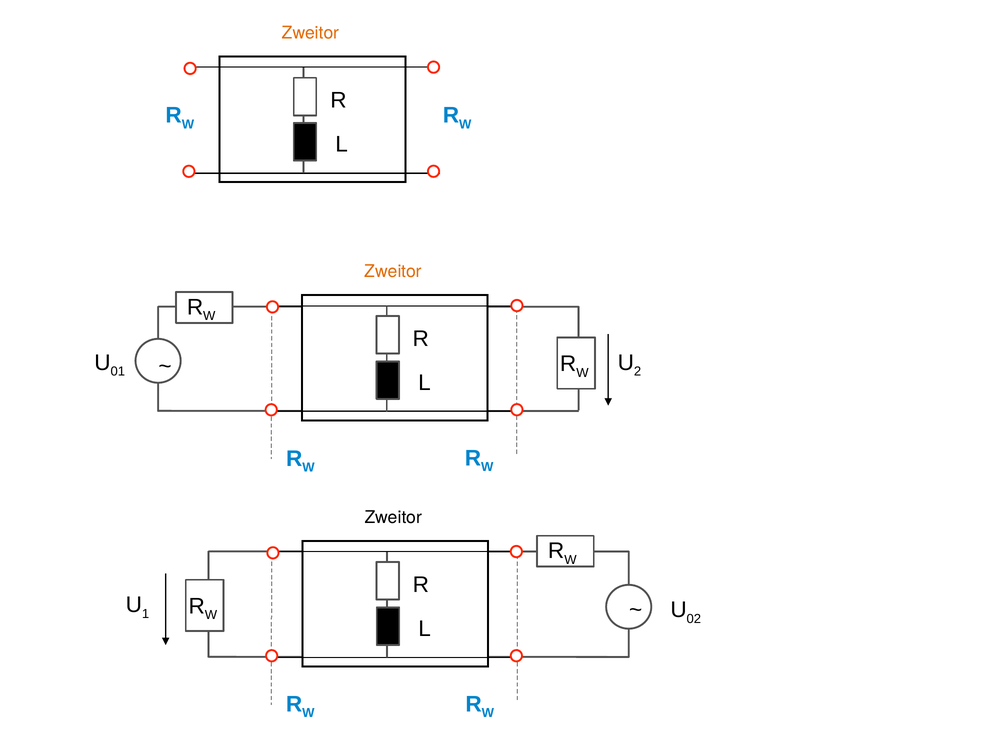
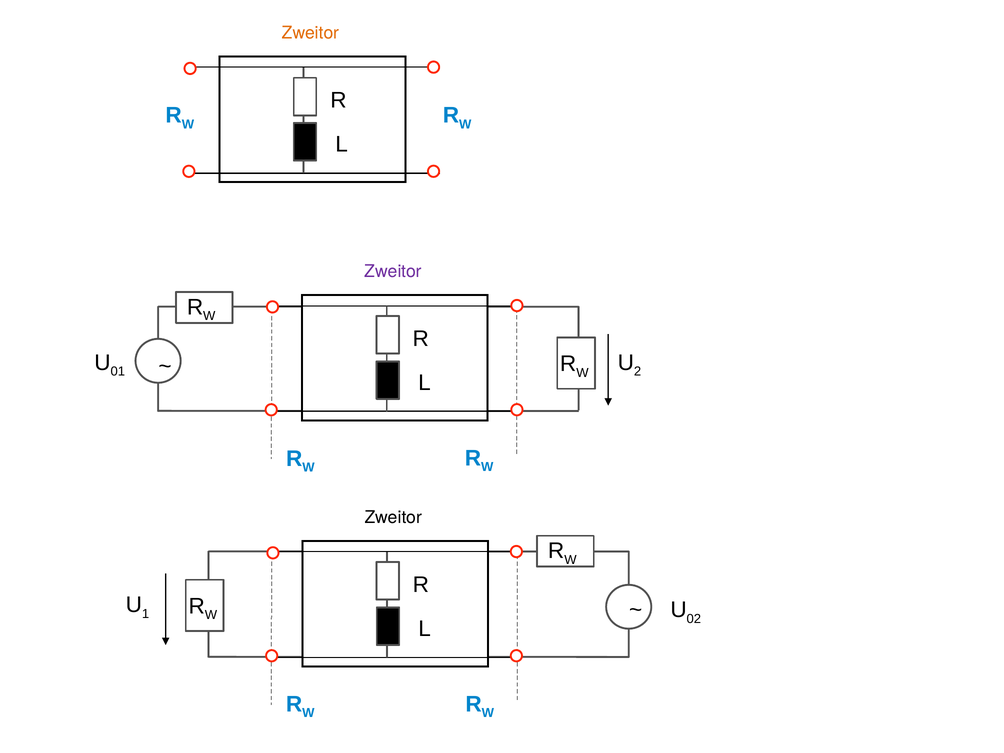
Zweitor at (393, 272) colour: orange -> purple
